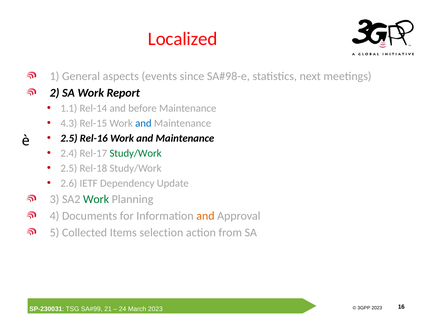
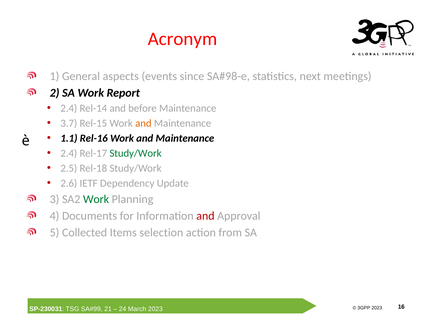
Localized: Localized -> Acronym
1.1 at (69, 108): 1.1 -> 2.4
4.3: 4.3 -> 3.7
and at (143, 123) colour: blue -> orange
2.5 at (69, 138): 2.5 -> 1.1
and at (205, 216) colour: orange -> red
